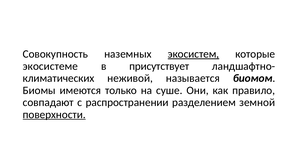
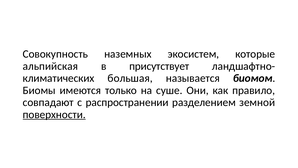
экосистем underline: present -> none
экосистеме: экосистеме -> альпийская
неживой: неживой -> большая
